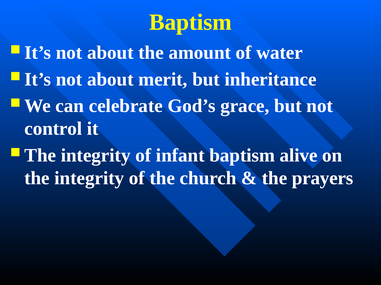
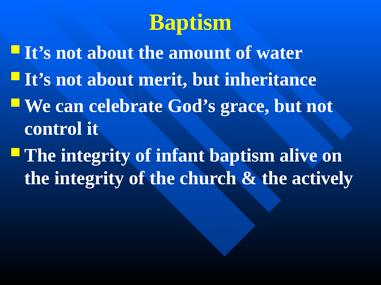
prayers: prayers -> actively
